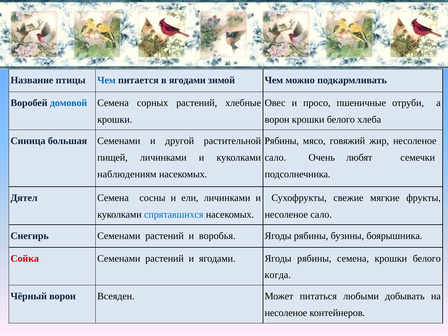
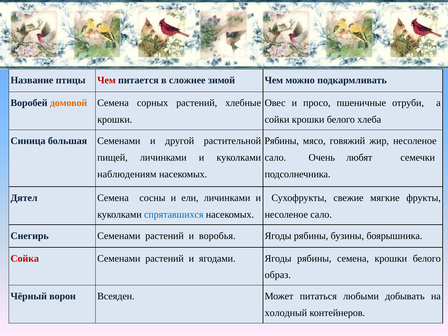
Чем at (107, 80) colour: blue -> red
в ягодами: ягодами -> сложнее
домовой colour: blue -> orange
ворон at (277, 120): ворон -> сойки
когда: когда -> образ
несоленое at (286, 313): несоленое -> холодный
